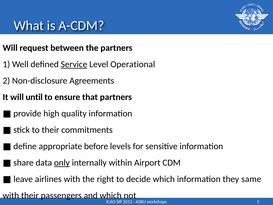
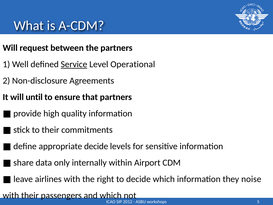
appropriate before: before -> decide
only underline: present -> none
same: same -> noise
